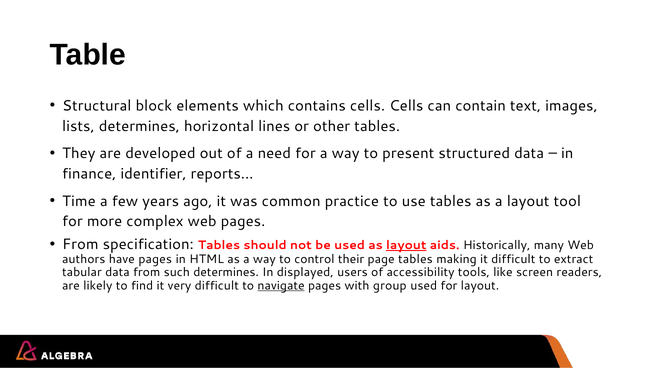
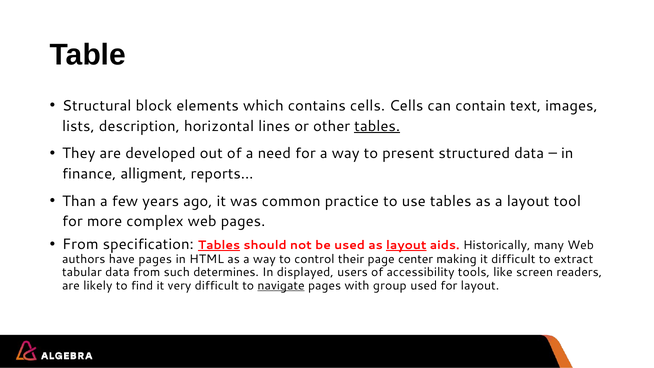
lists determines: determines -> description
tables at (377, 126) underline: none -> present
identifier: identifier -> alligment
Time: Time -> Than
Tables at (219, 245) underline: none -> present
page tables: tables -> center
